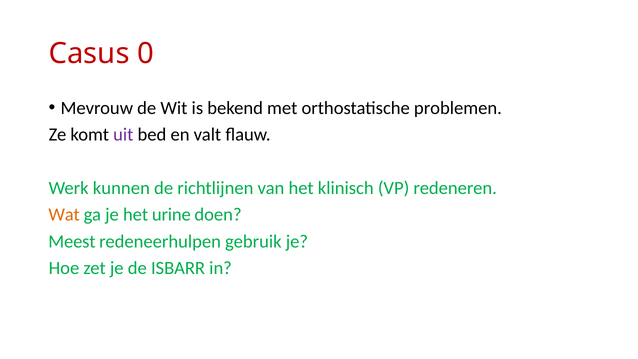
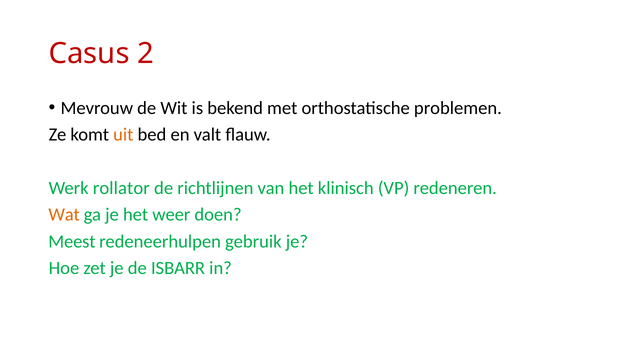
0: 0 -> 2
uit colour: purple -> orange
kunnen: kunnen -> rollator
urine: urine -> weer
